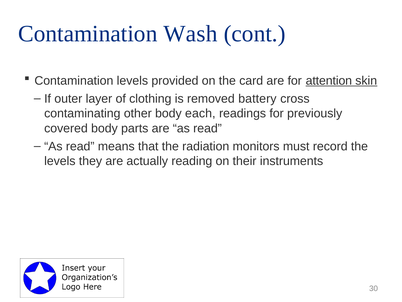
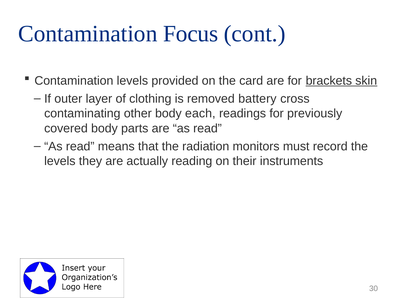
Wash: Wash -> Focus
attention: attention -> brackets
